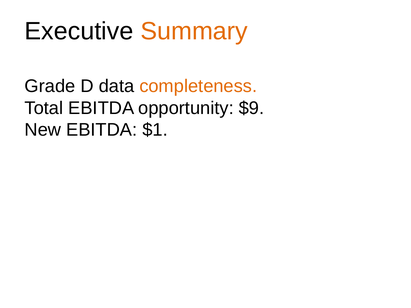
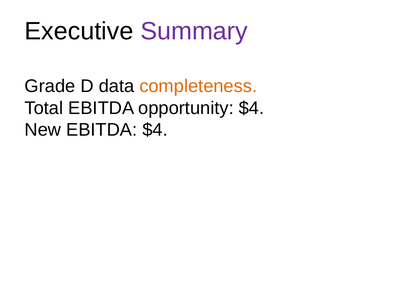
Summary colour: orange -> purple
opportunity $9: $9 -> $4
EBITDA $1: $1 -> $4
